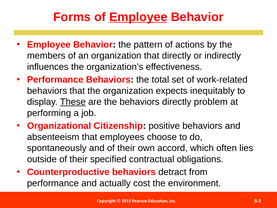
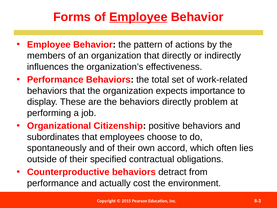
inequitably: inequitably -> importance
These underline: present -> none
absenteeism: absenteeism -> subordinates
